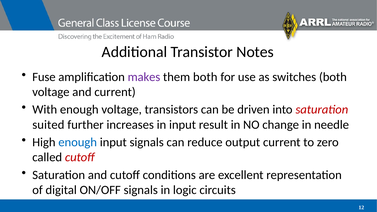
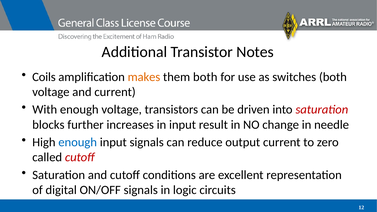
Fuse: Fuse -> Coils
makes colour: purple -> orange
suited: suited -> blocks
